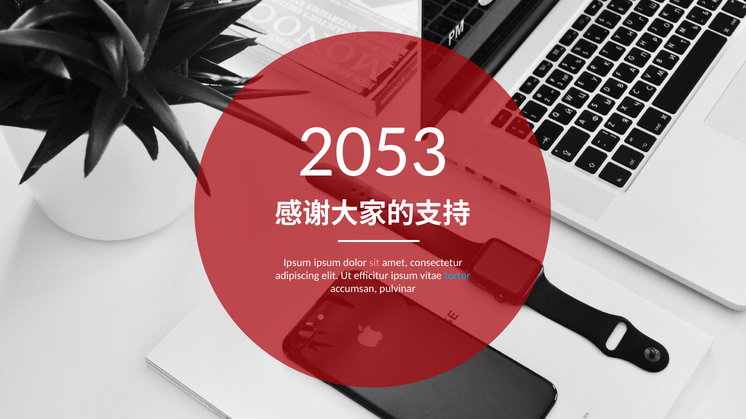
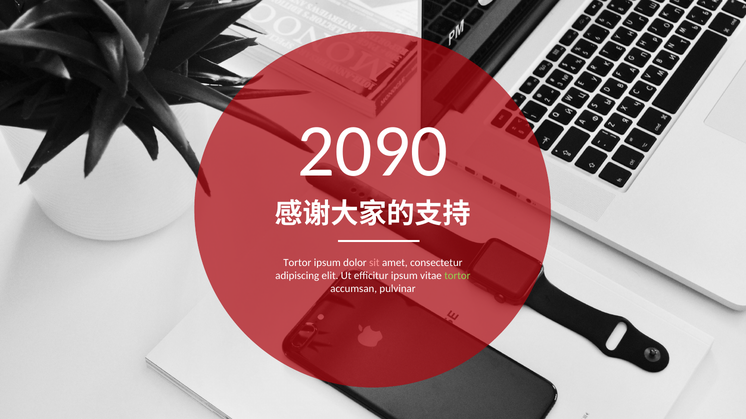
2053: 2053 -> 2090
Ipsum at (297, 263): Ipsum -> Tortor
tortor at (457, 276) colour: light blue -> light green
